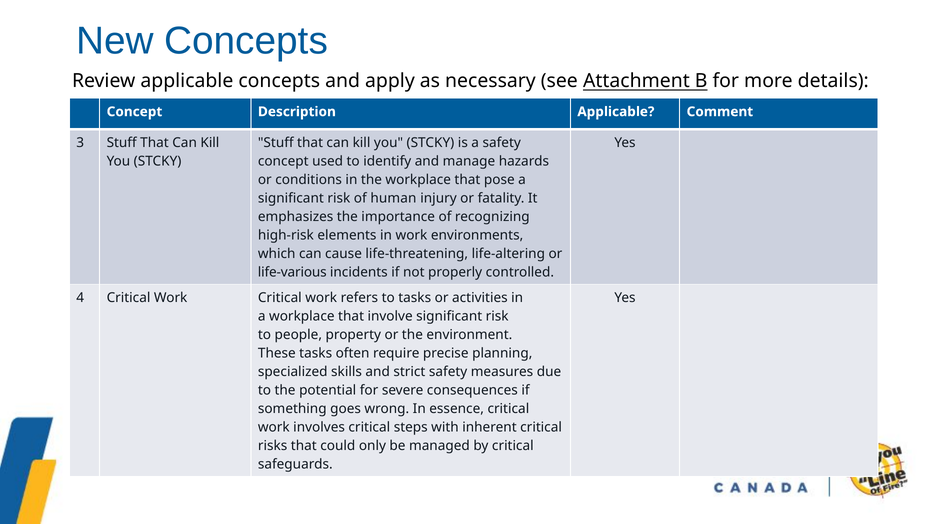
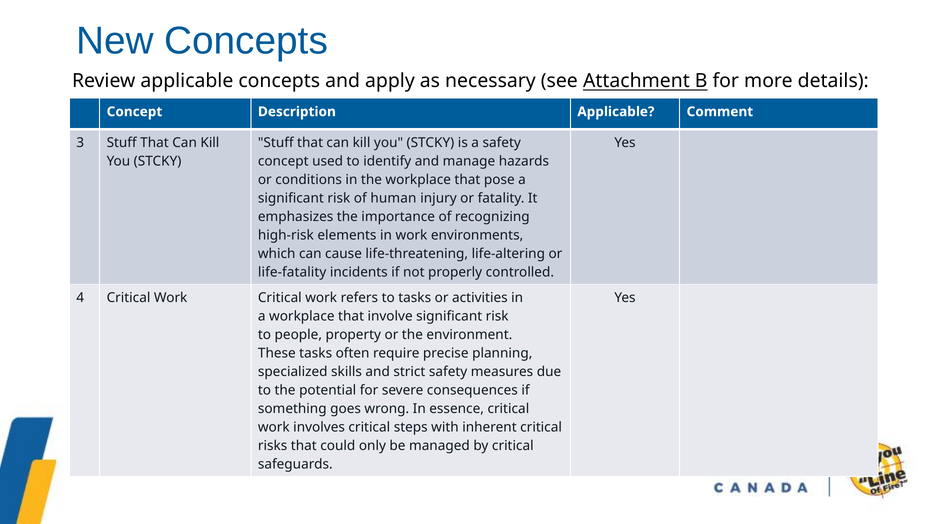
life-various: life-various -> life-fatality
